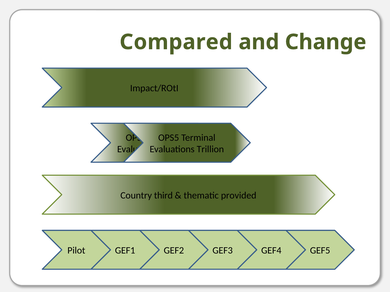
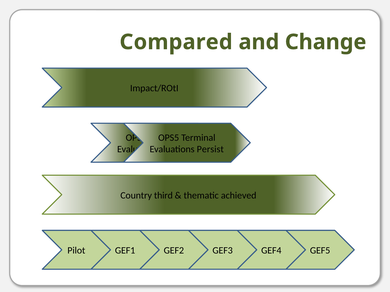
Trillion: Trillion -> Persist
provided: provided -> achieved
